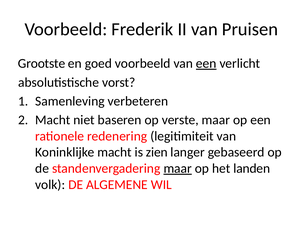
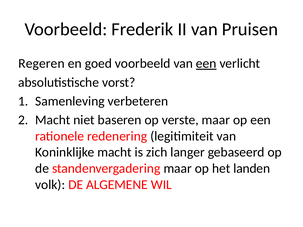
Grootste: Grootste -> Regeren
zien: zien -> zich
maar at (178, 169) underline: present -> none
